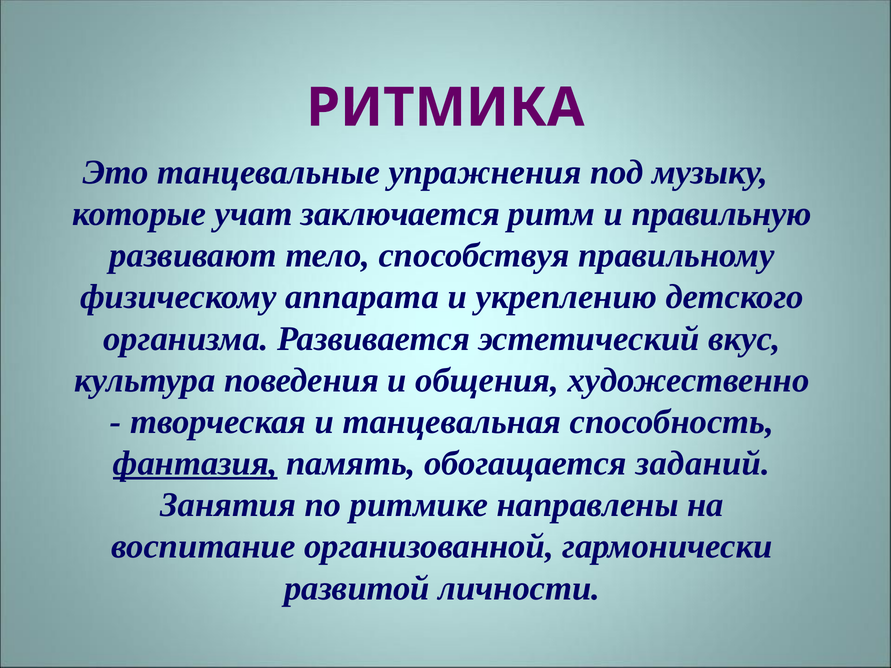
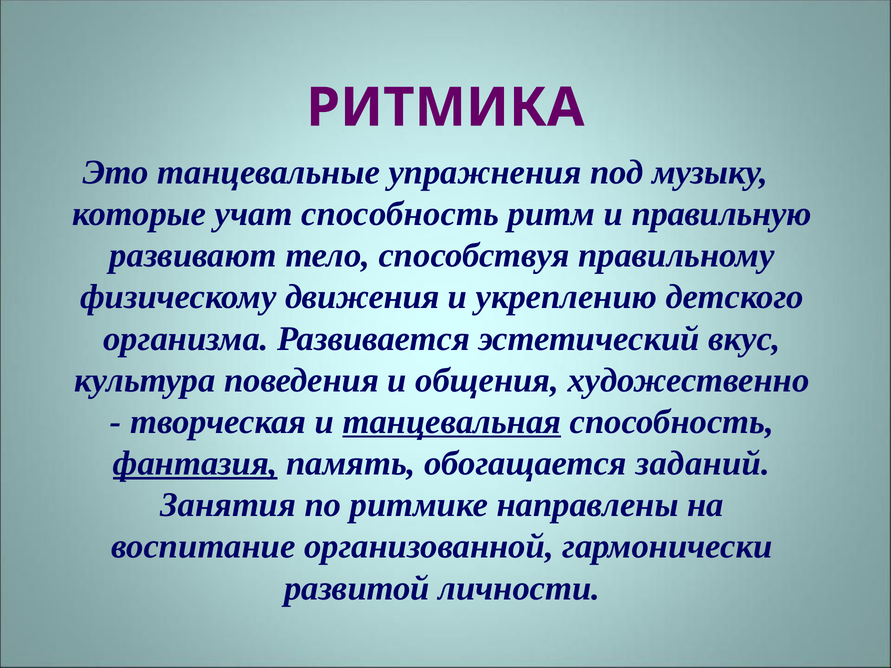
учат заключается: заключается -> способность
аппарата: аппарата -> движения
танцевальная underline: none -> present
